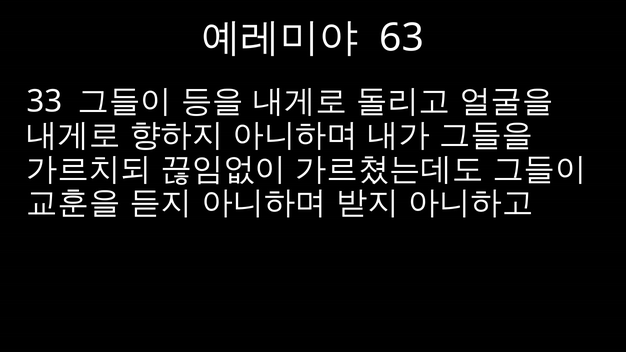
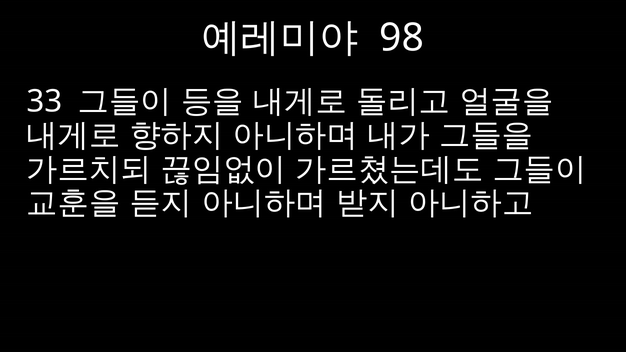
63: 63 -> 98
